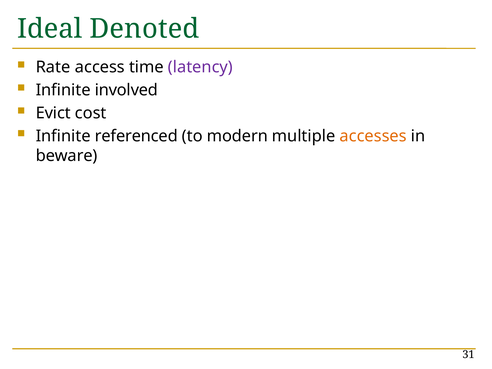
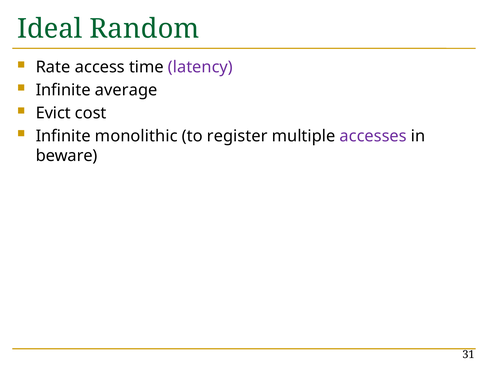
Denoted: Denoted -> Random
involved: involved -> average
referenced: referenced -> monolithic
modern: modern -> register
accesses colour: orange -> purple
